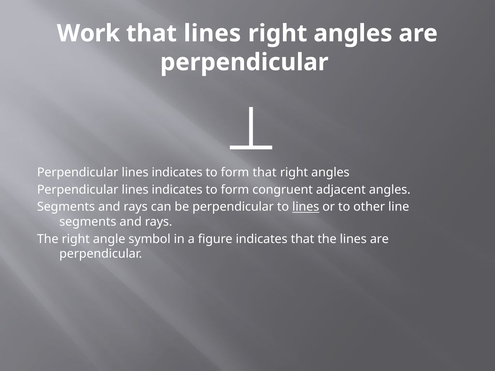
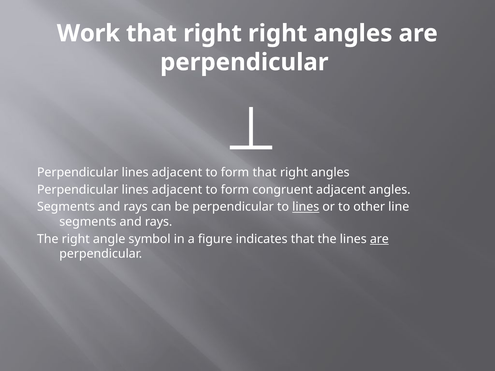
lines at (212, 33): lines -> right
indicates at (177, 172): indicates -> adjacent
indicates at (177, 190): indicates -> adjacent
are at (379, 239) underline: none -> present
